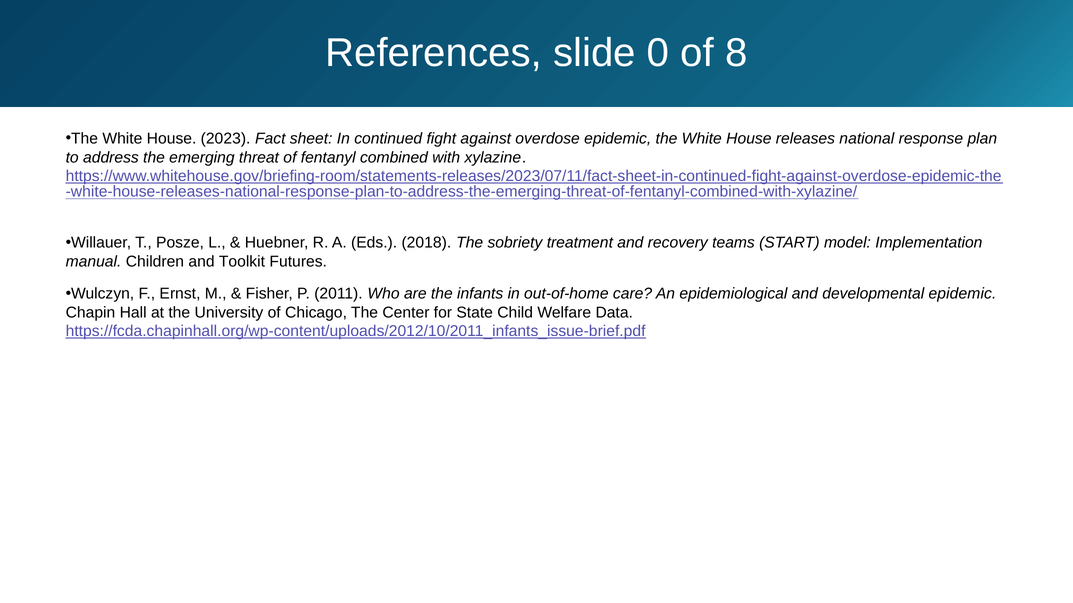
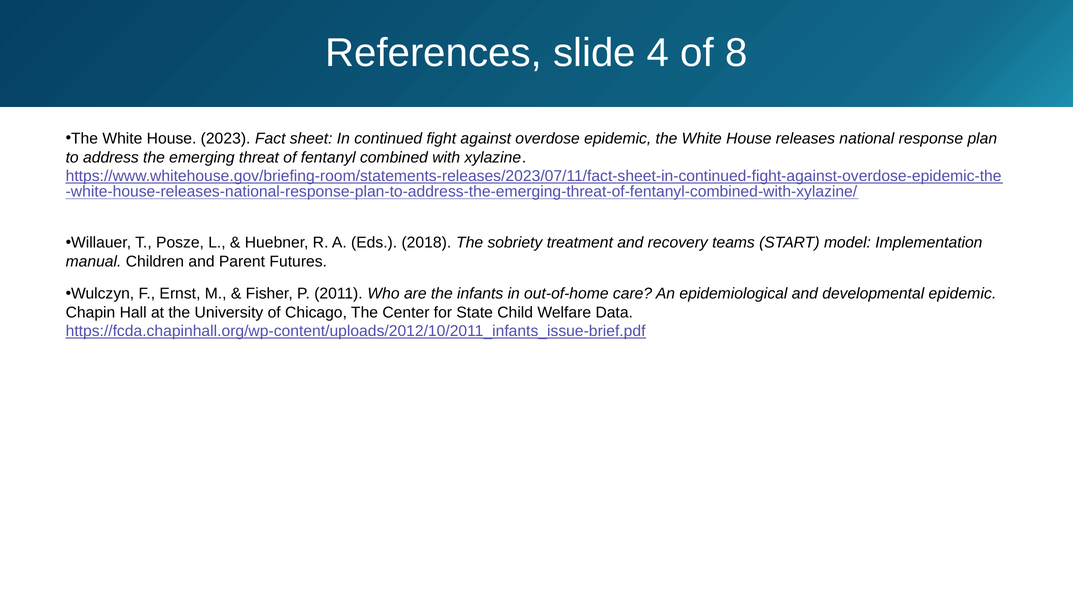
0: 0 -> 4
Toolkit: Toolkit -> Parent
